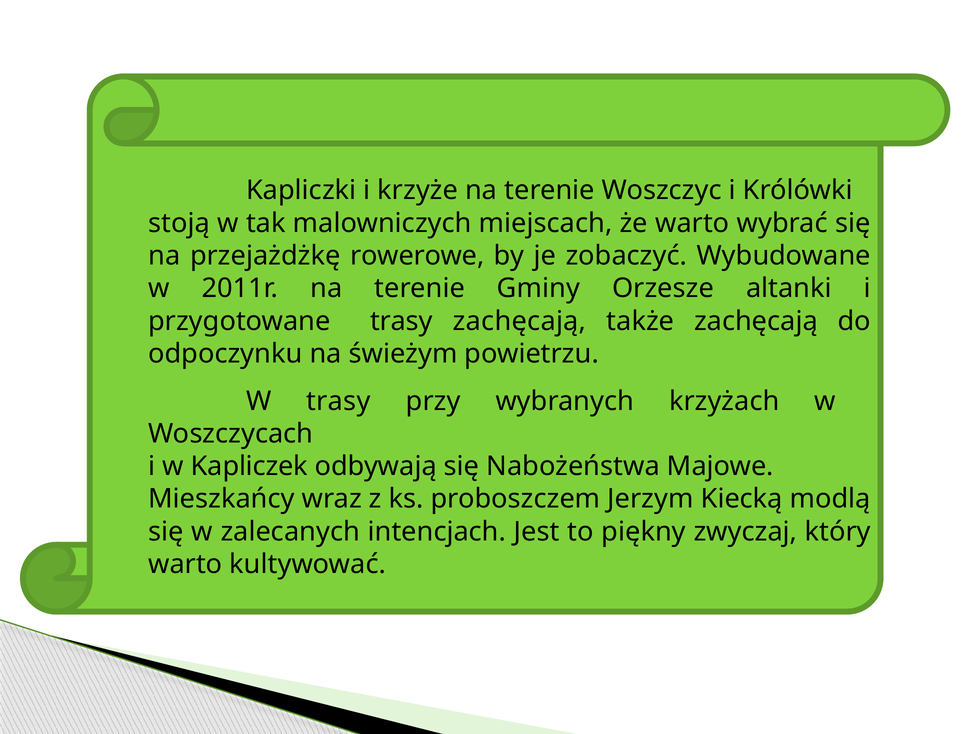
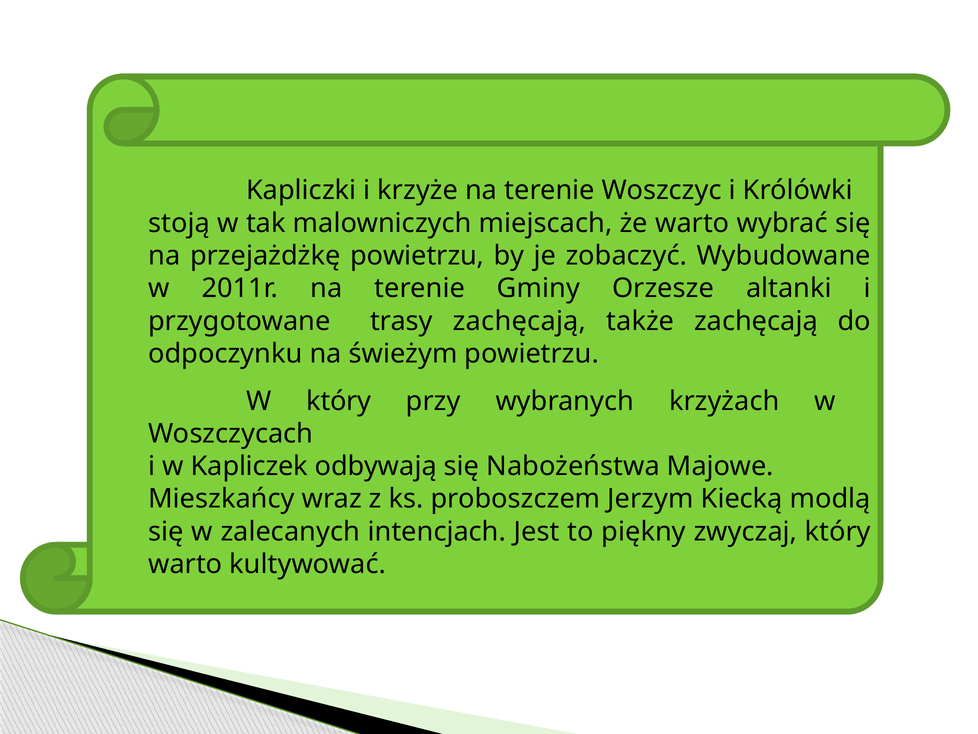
przejażdżkę rowerowe: rowerowe -> powietrzu
W trasy: trasy -> który
